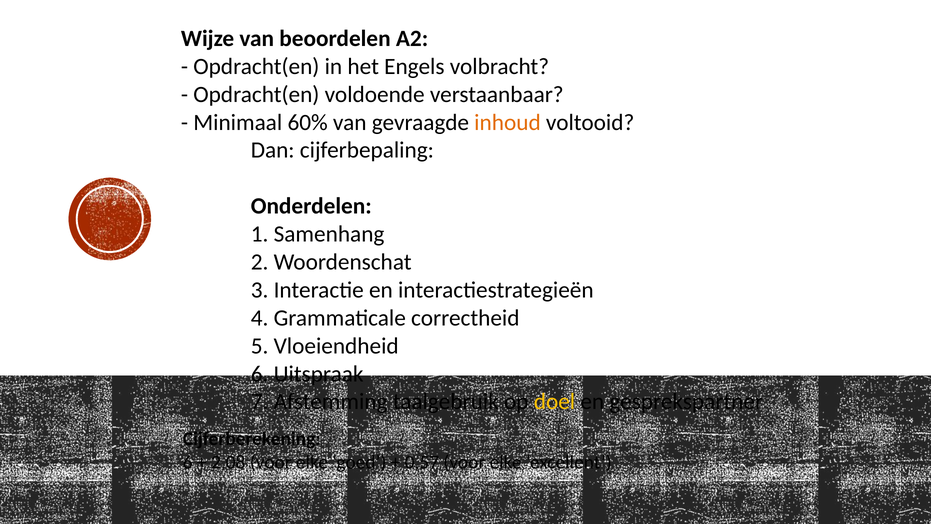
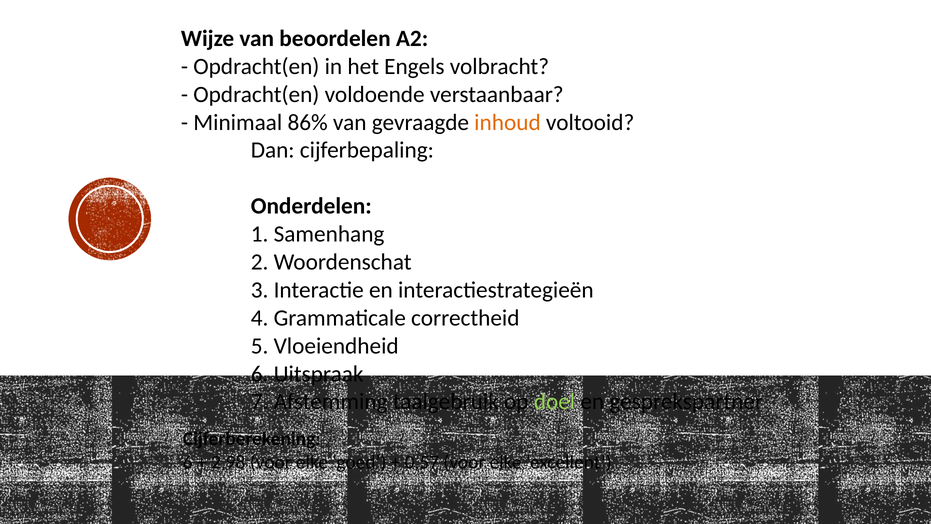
60%: 60% -> 86%
doel colour: yellow -> light green
2,08: 2,08 -> 2,98
